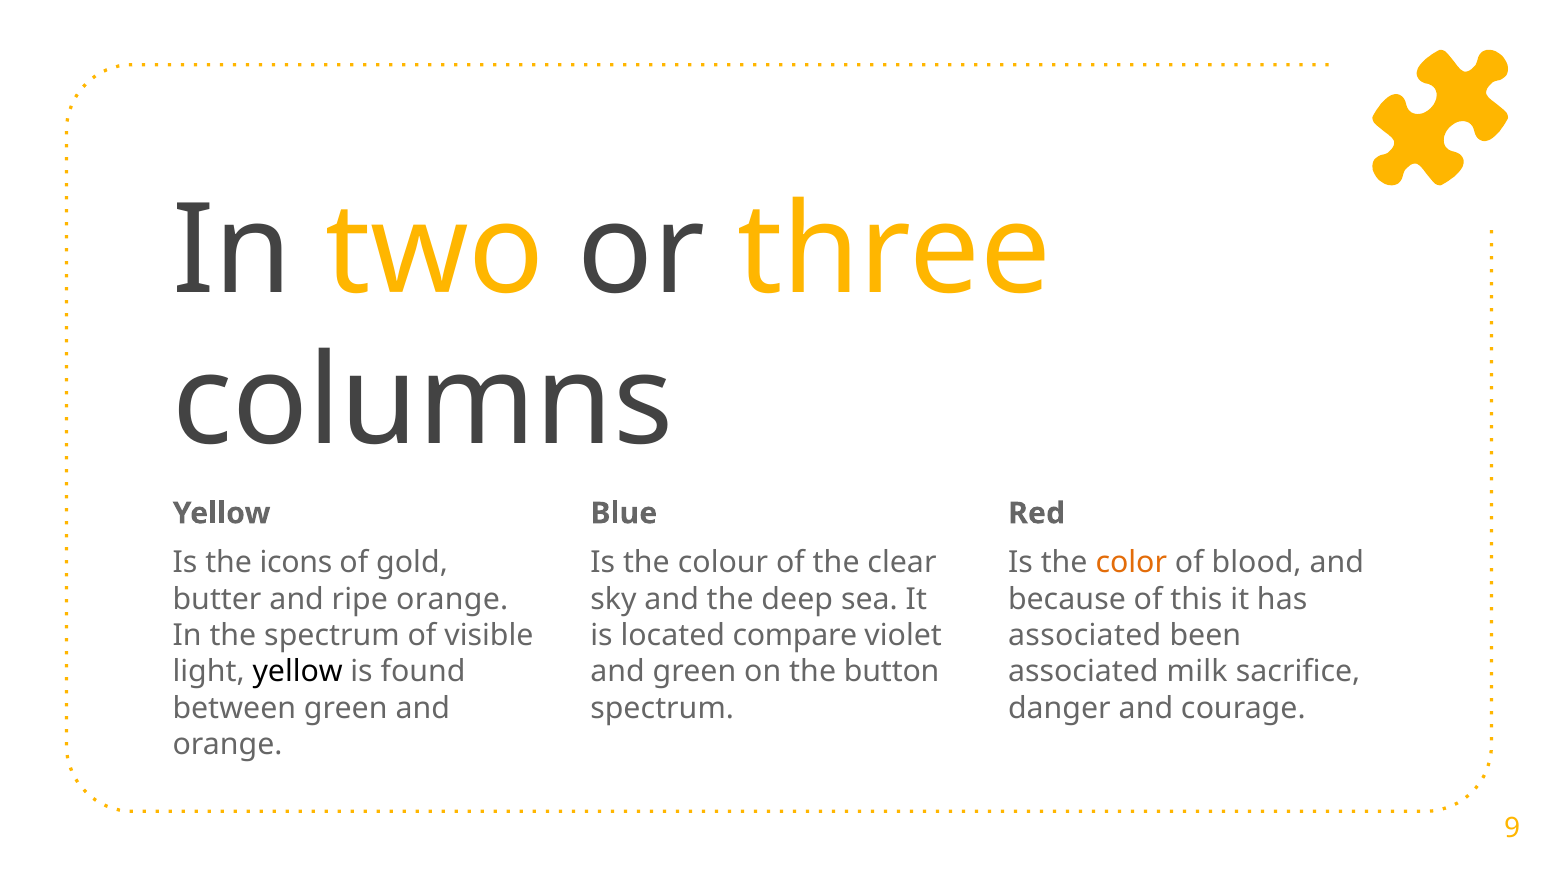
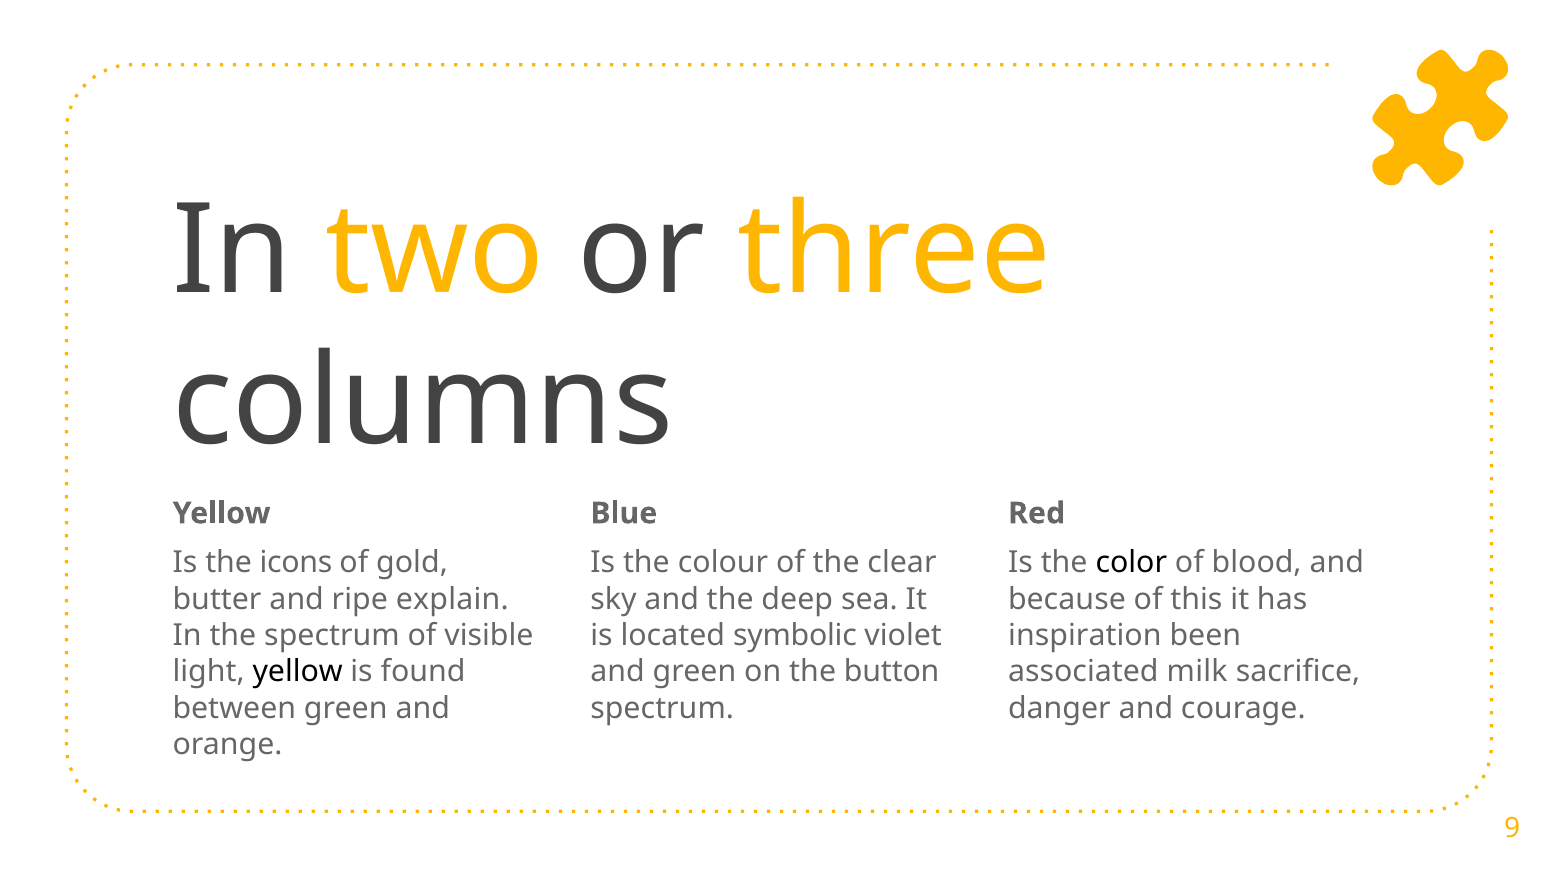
color colour: orange -> black
ripe orange: orange -> explain
compare: compare -> symbolic
associated at (1085, 636): associated -> inspiration
